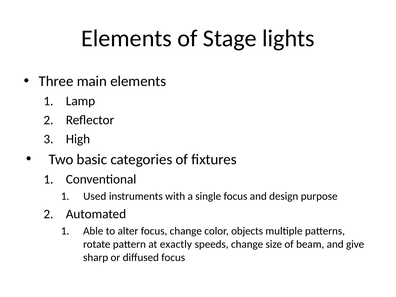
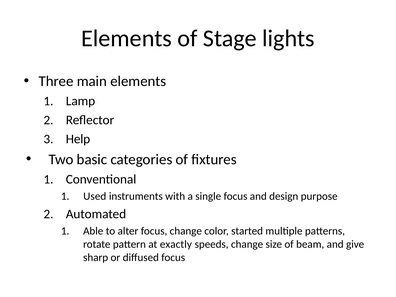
High: High -> Help
objects: objects -> started
